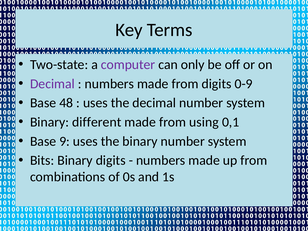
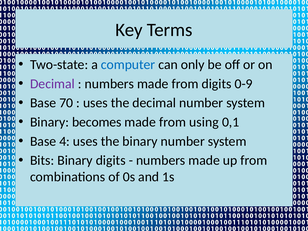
computer colour: purple -> blue
48: 48 -> 70
different: different -> becomes
9: 9 -> 4
